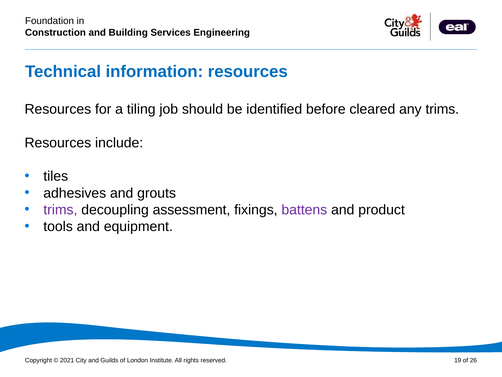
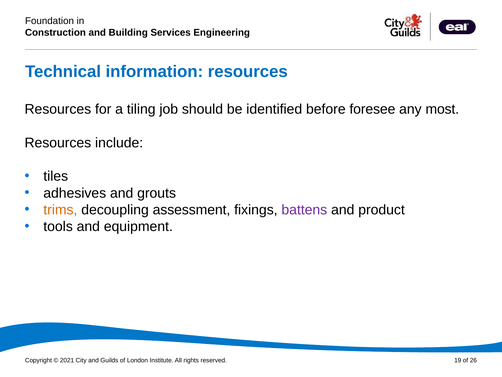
cleared: cleared -> foresee
any trims: trims -> most
trims at (60, 210) colour: purple -> orange
